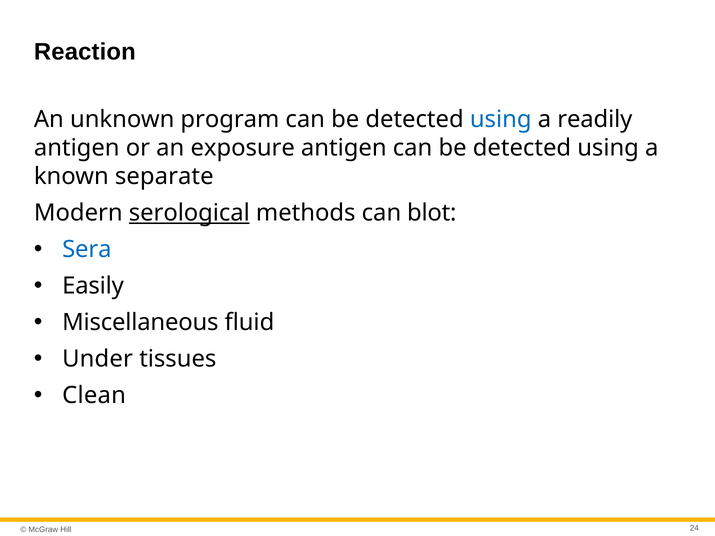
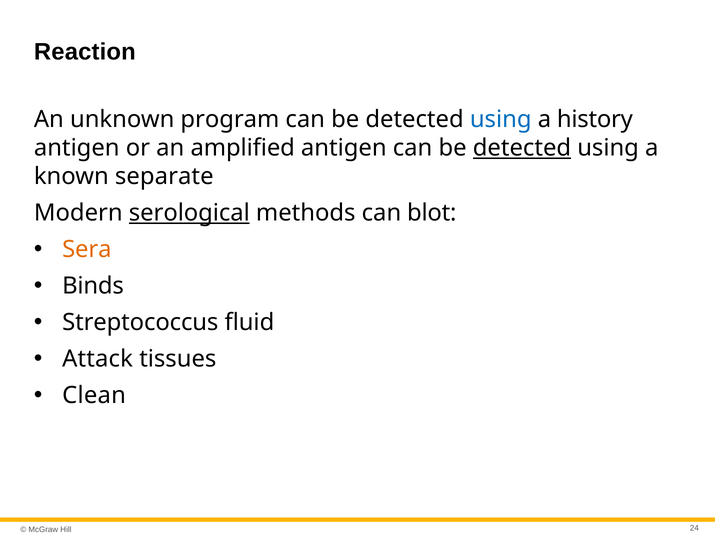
readily: readily -> history
exposure: exposure -> amplified
detected at (522, 148) underline: none -> present
Sera colour: blue -> orange
Easily: Easily -> Binds
Miscellaneous: Miscellaneous -> Streptococcus
Under: Under -> Attack
